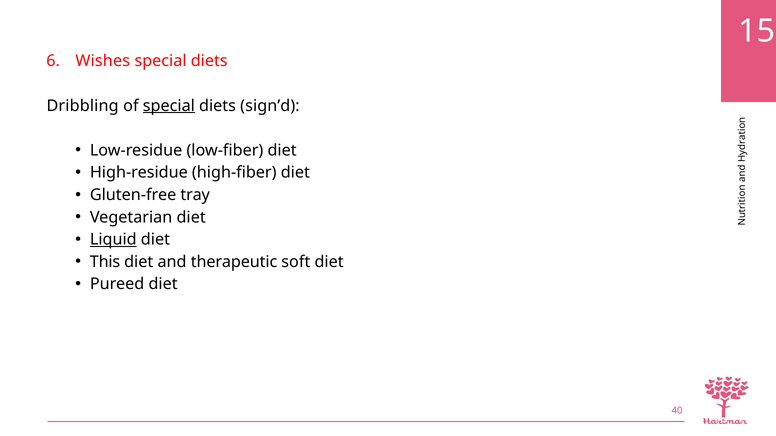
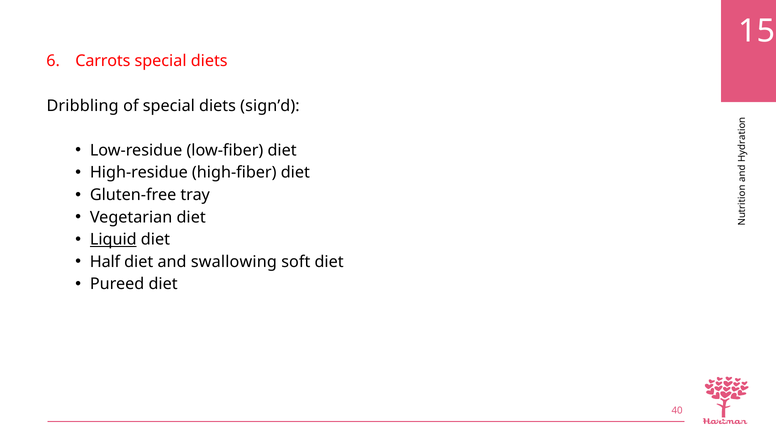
Wishes: Wishes -> Carrots
special at (169, 106) underline: present -> none
This: This -> Half
therapeutic: therapeutic -> swallowing
